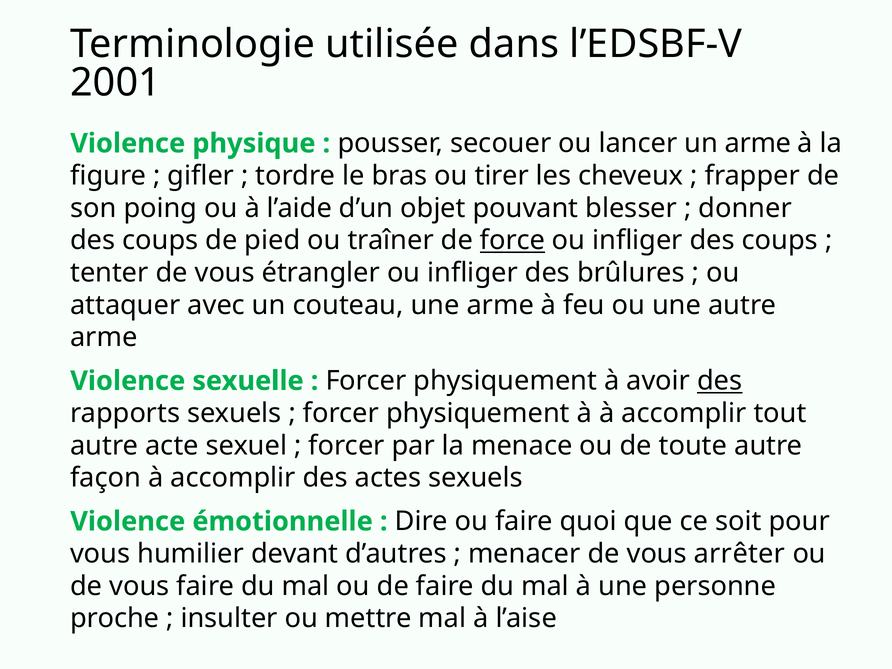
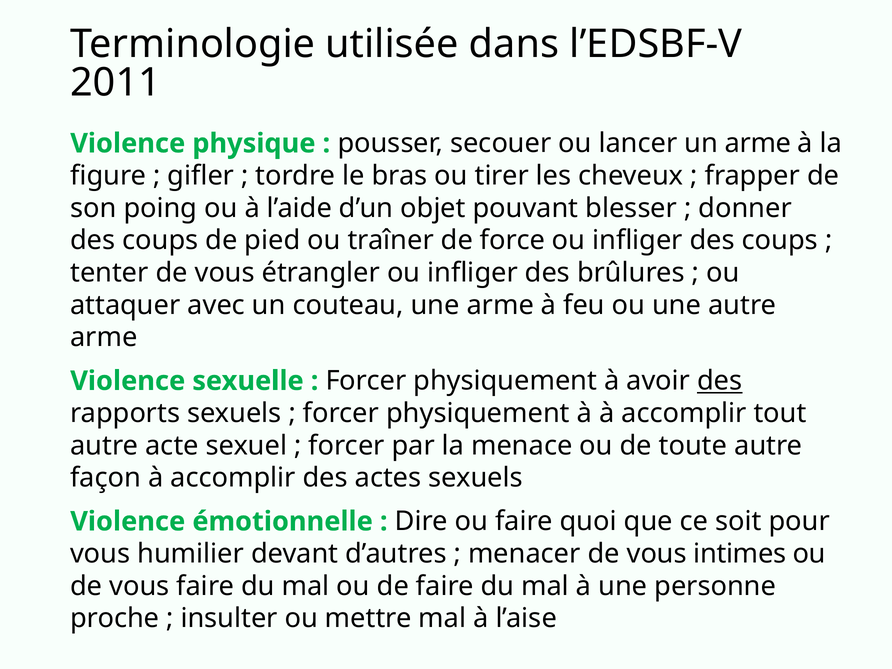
2001: 2001 -> 2011
force underline: present -> none
arrêter: arrêter -> intimes
